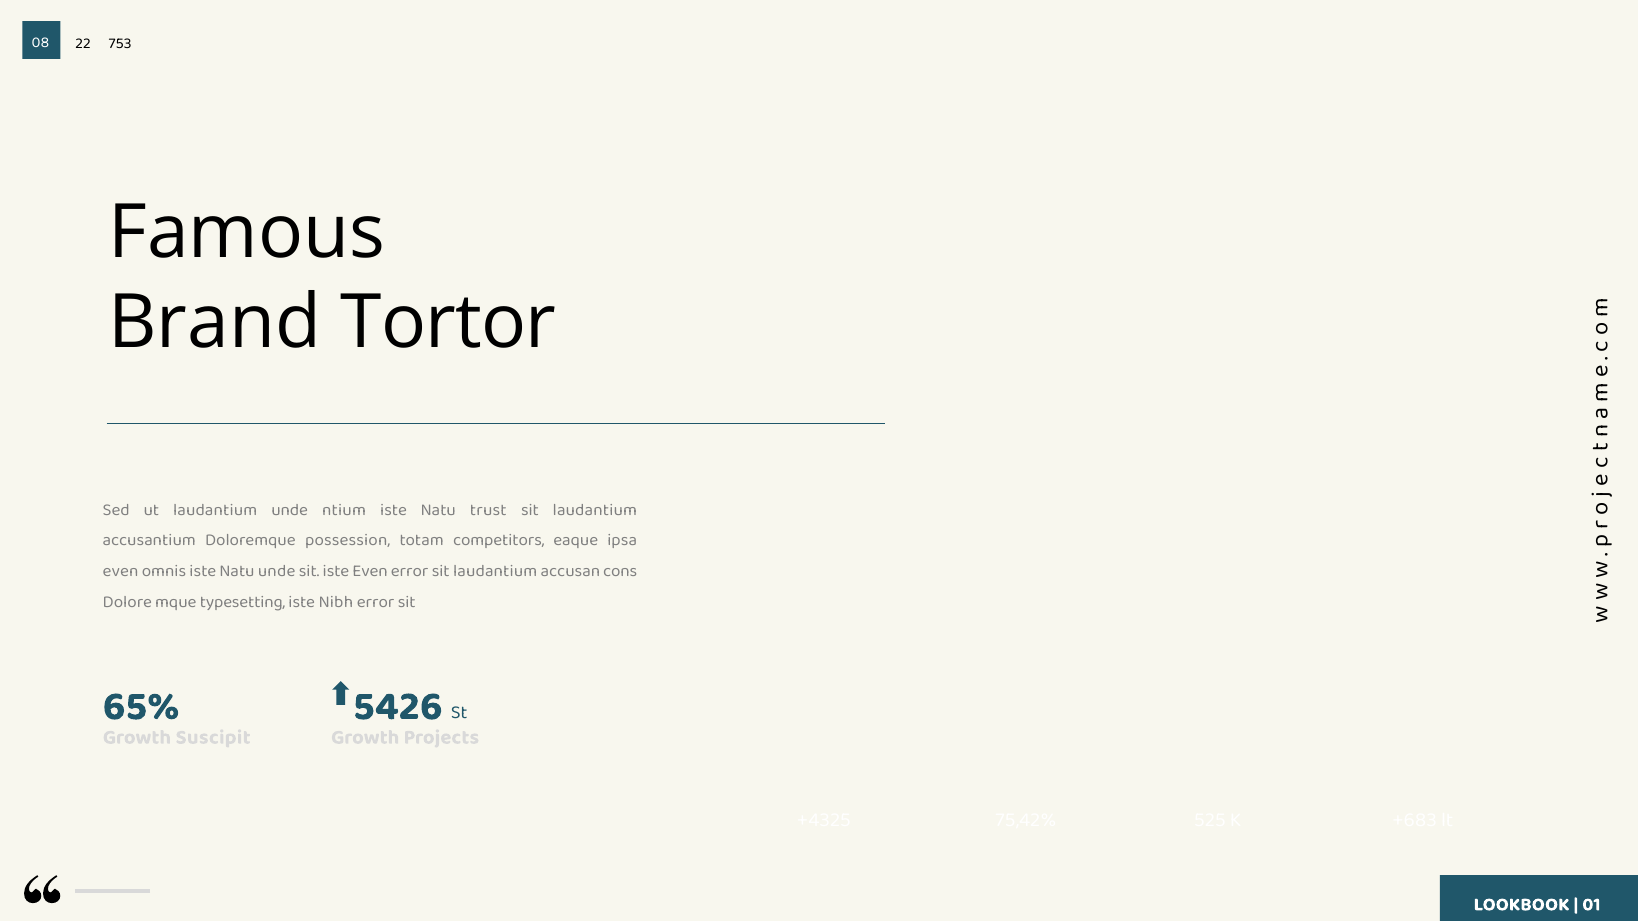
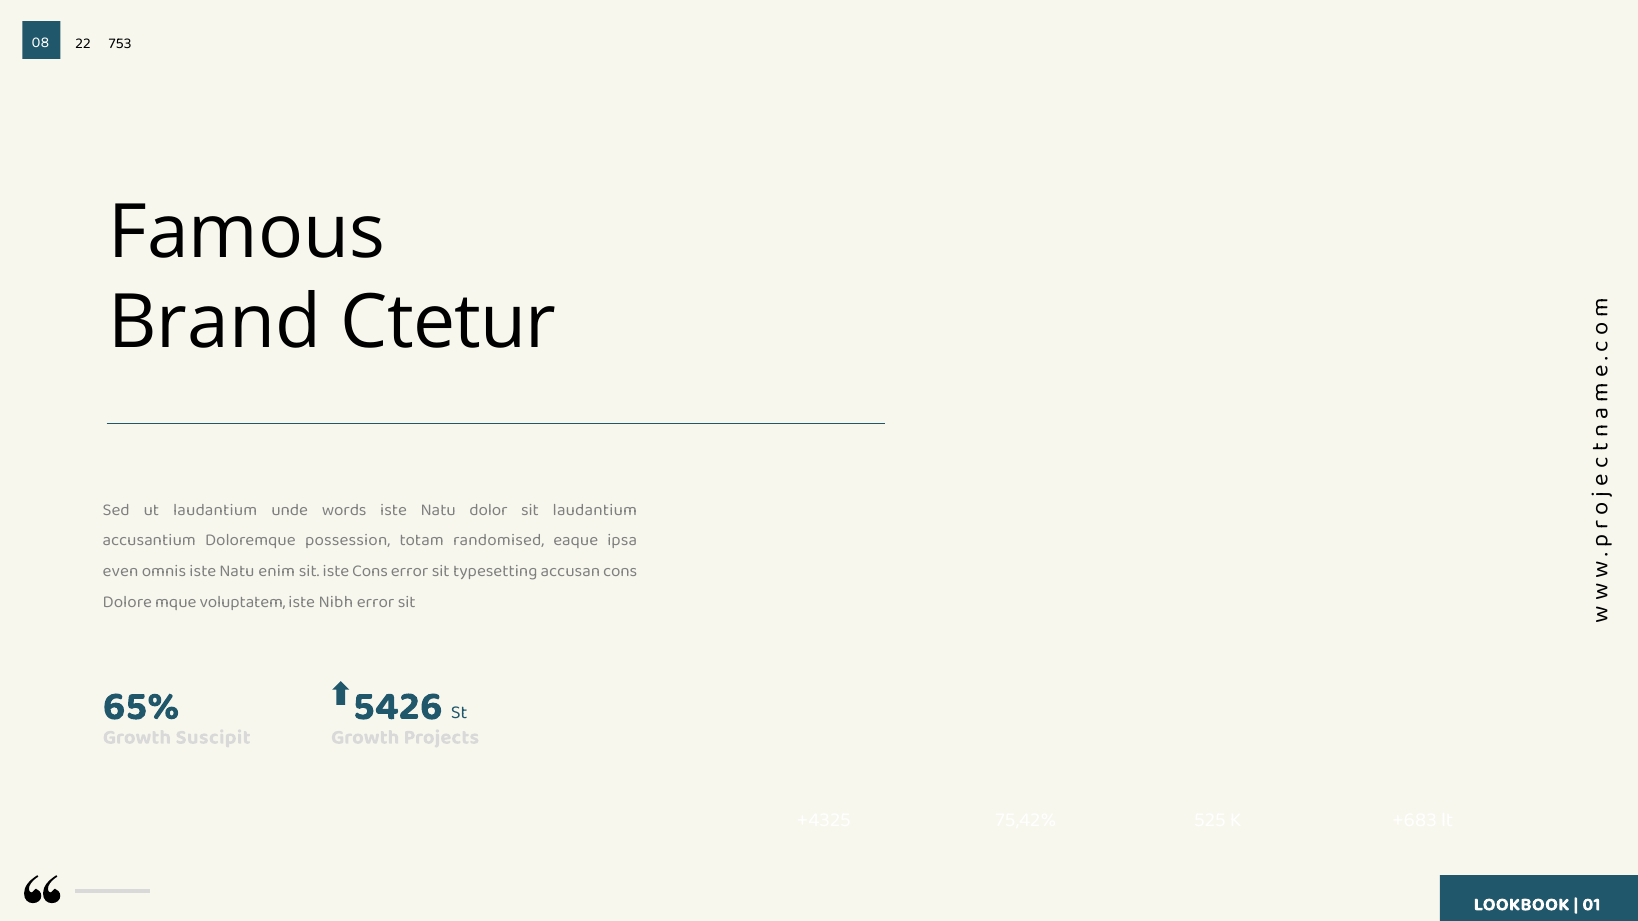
Tortor: Tortor -> Ctetur
ntium: ntium -> words
trust: trust -> dolor
competitors: competitors -> randomised
Natu unde: unde -> enim
iste Even: Even -> Cons
error sit laudantium: laudantium -> typesetting
typesetting: typesetting -> voluptatem
